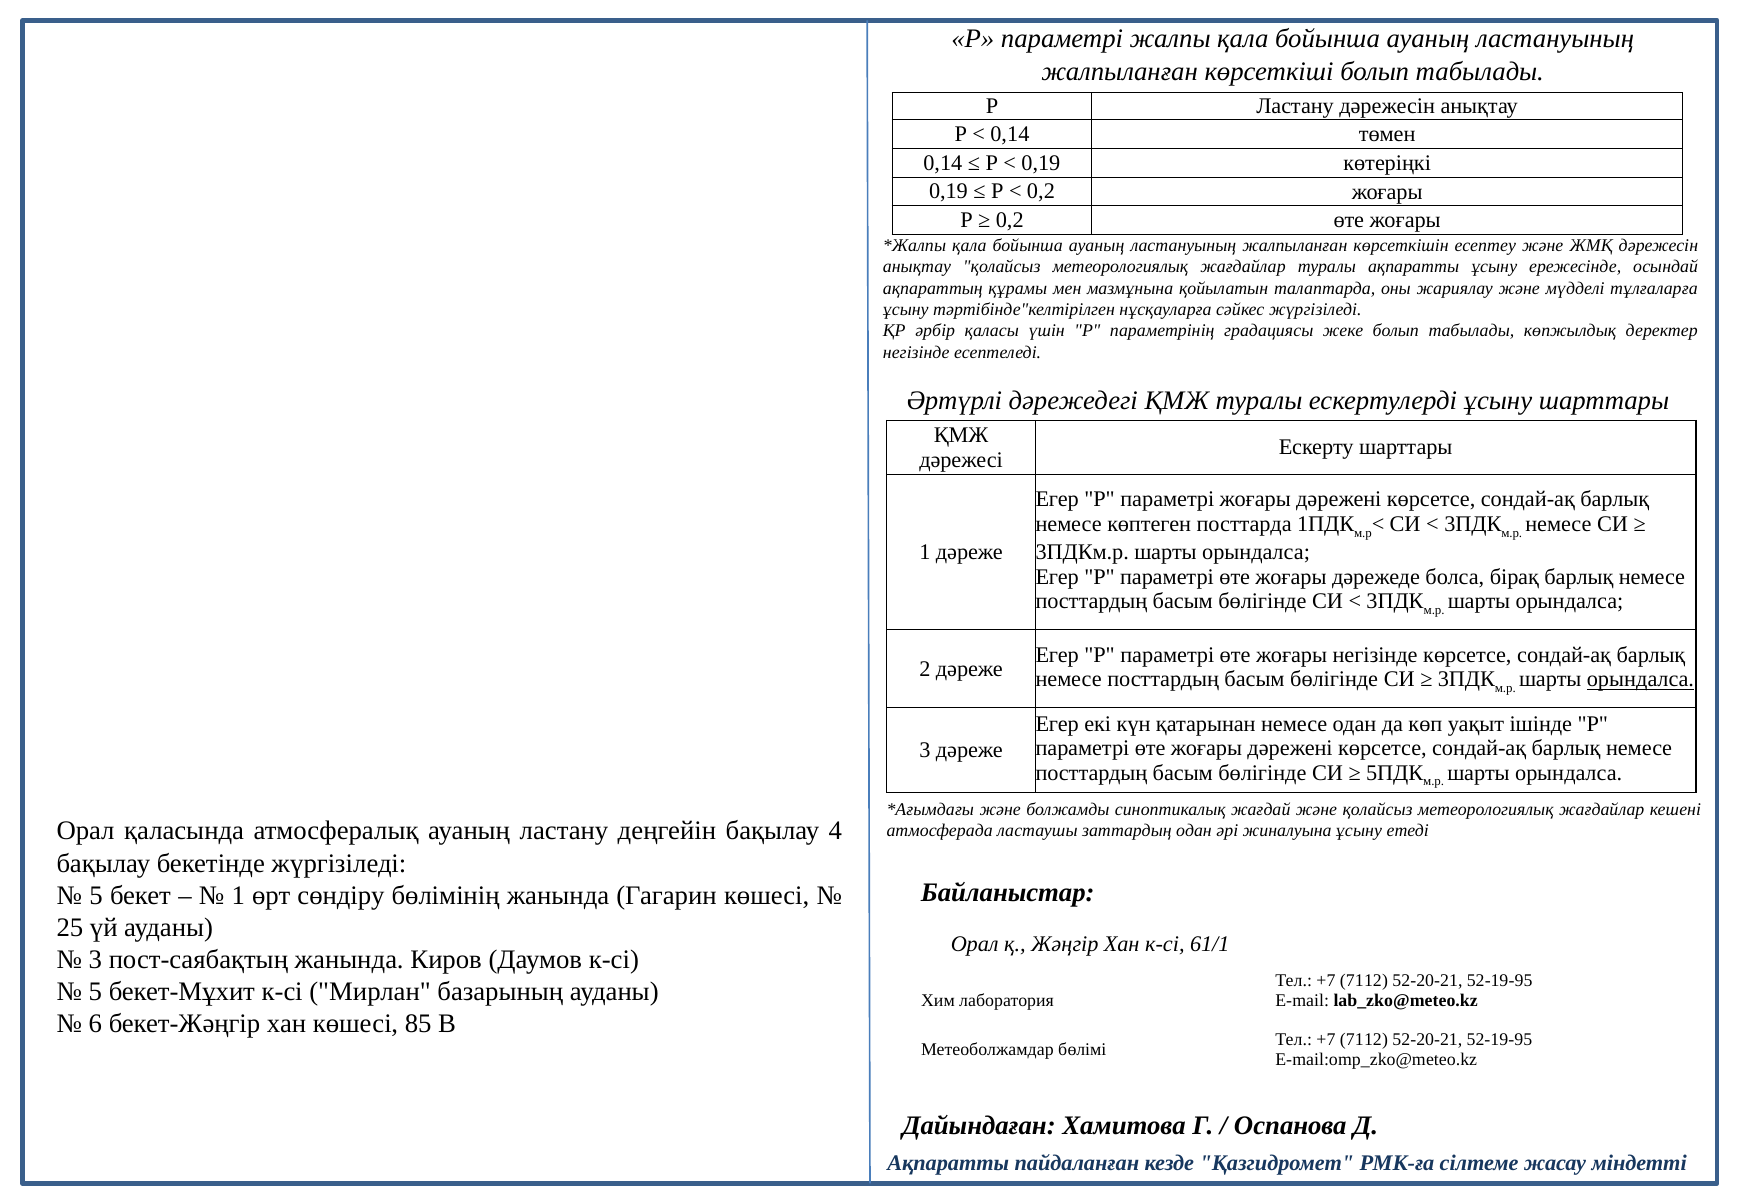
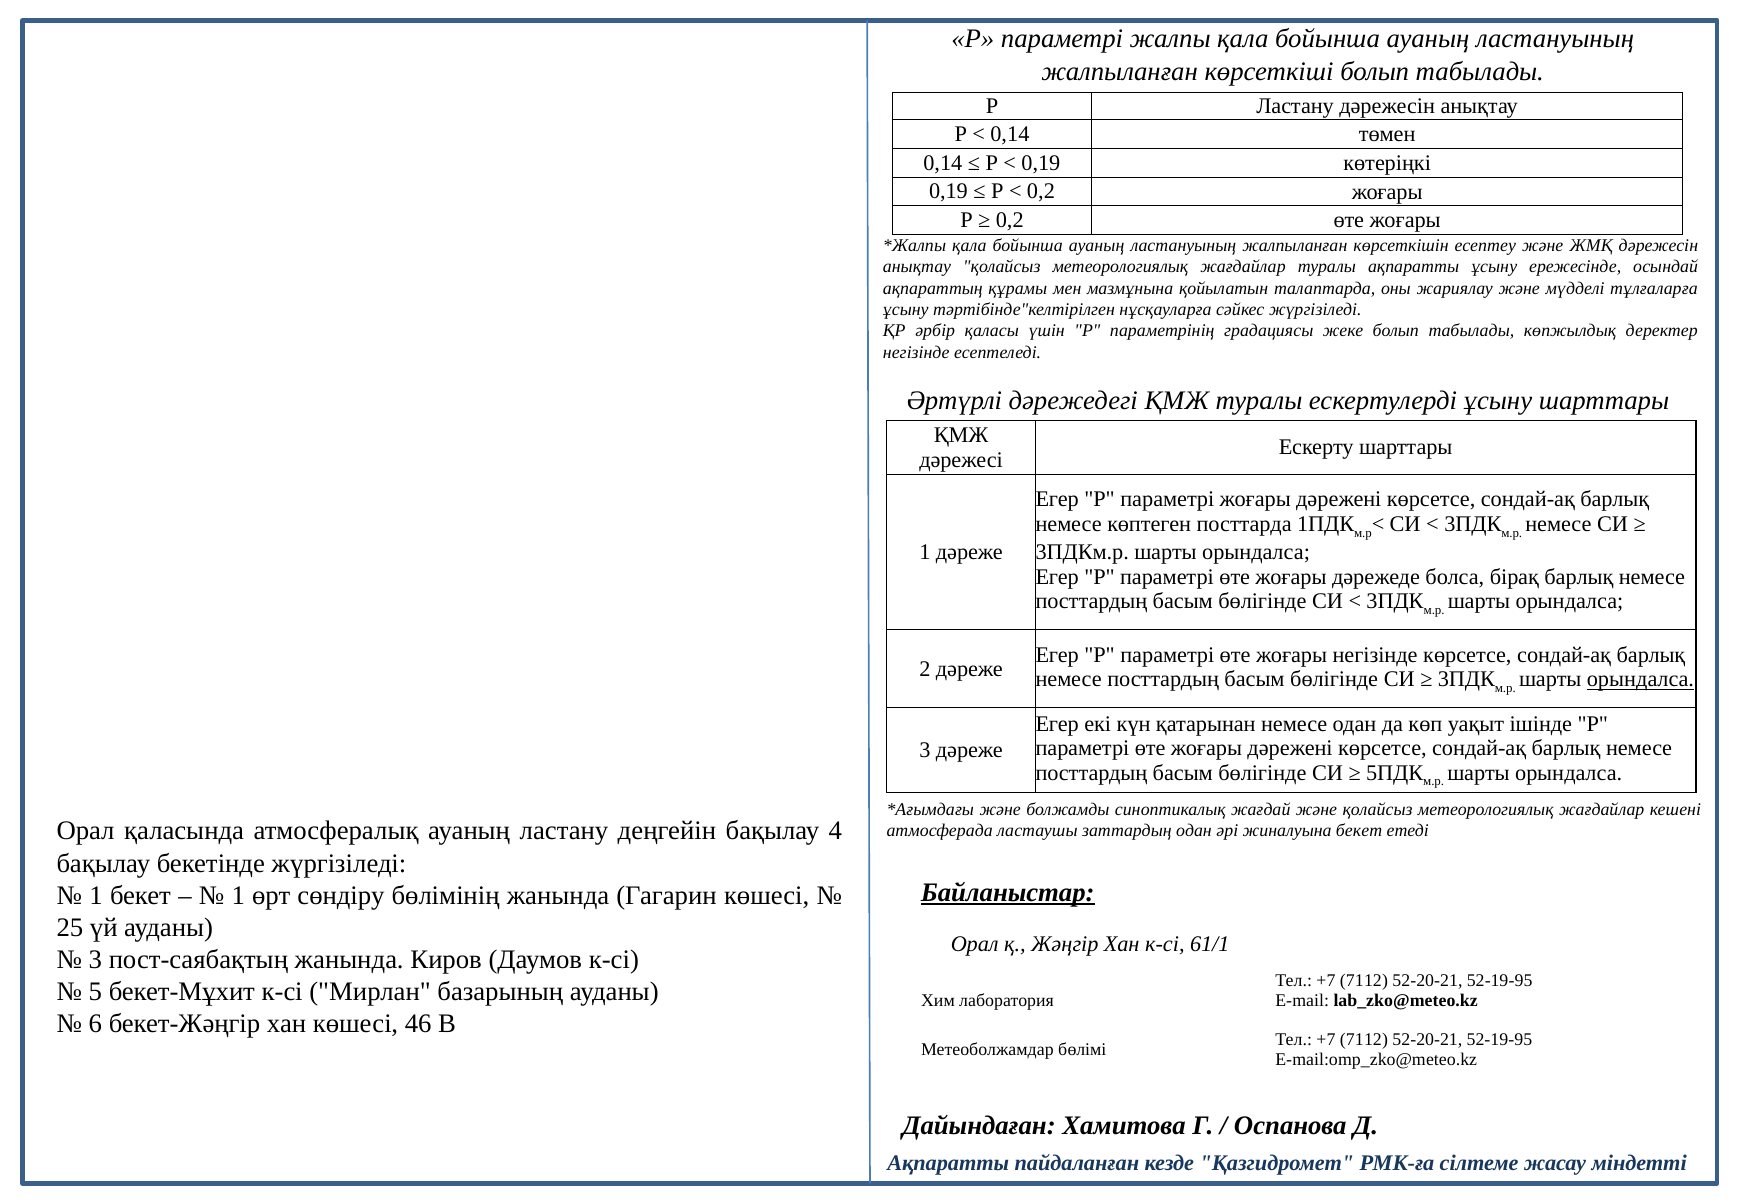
жиналуына ұсыну: ұсыну -> бекет
Байланыстар underline: none -> present
5 at (96, 896): 5 -> 1
85: 85 -> 46
